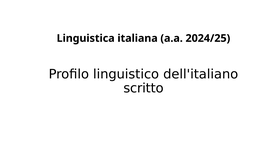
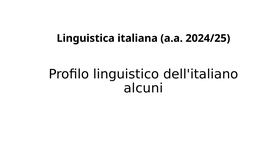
scritto: scritto -> alcuni
